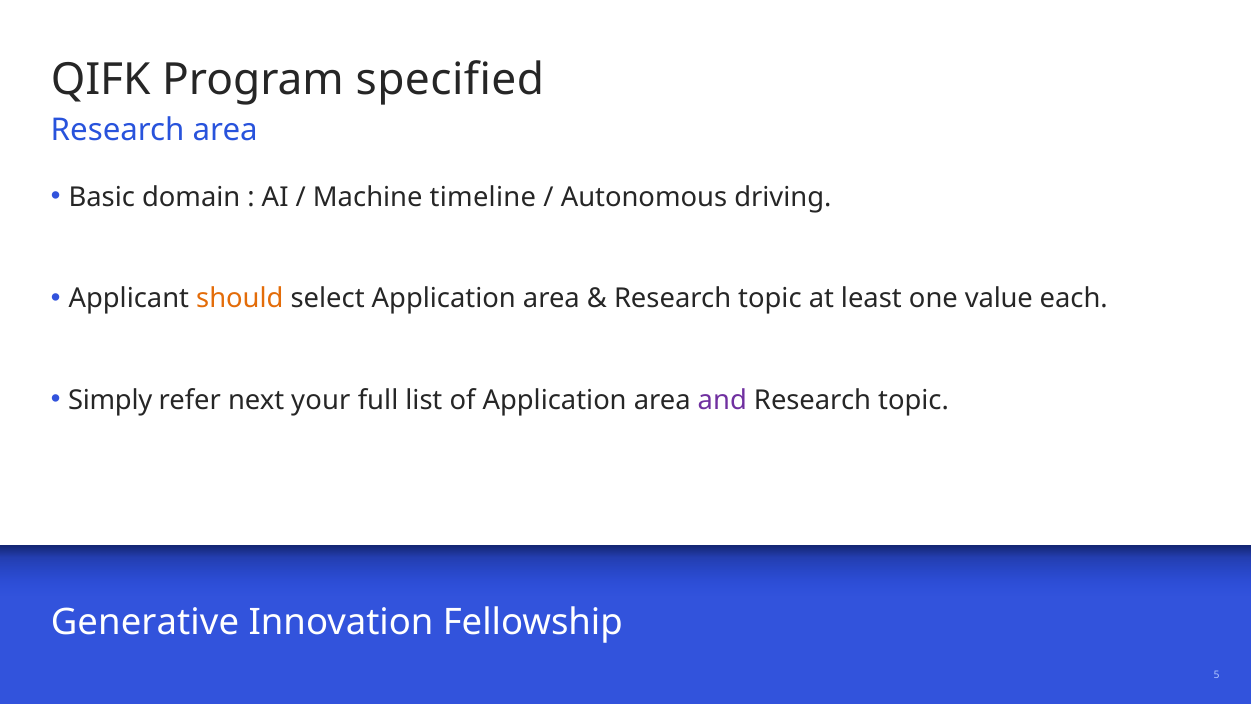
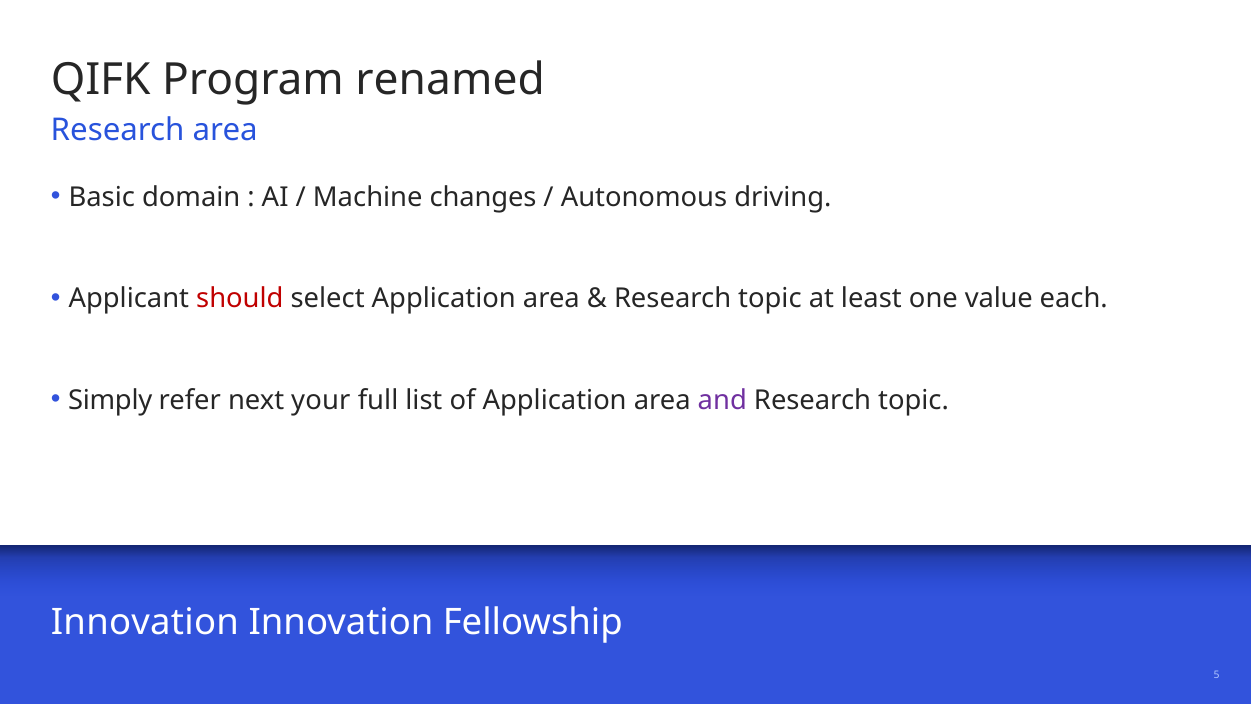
specified: specified -> renamed
timeline: timeline -> changes
should colour: orange -> red
Generative at (145, 623): Generative -> Innovation
